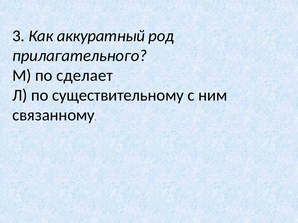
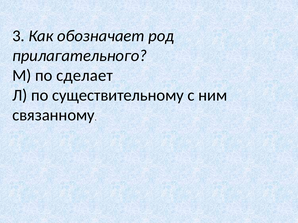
аккуратный: аккуратный -> обозначает
